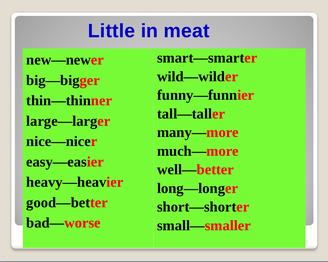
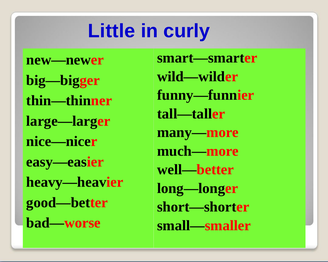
meat: meat -> curly
